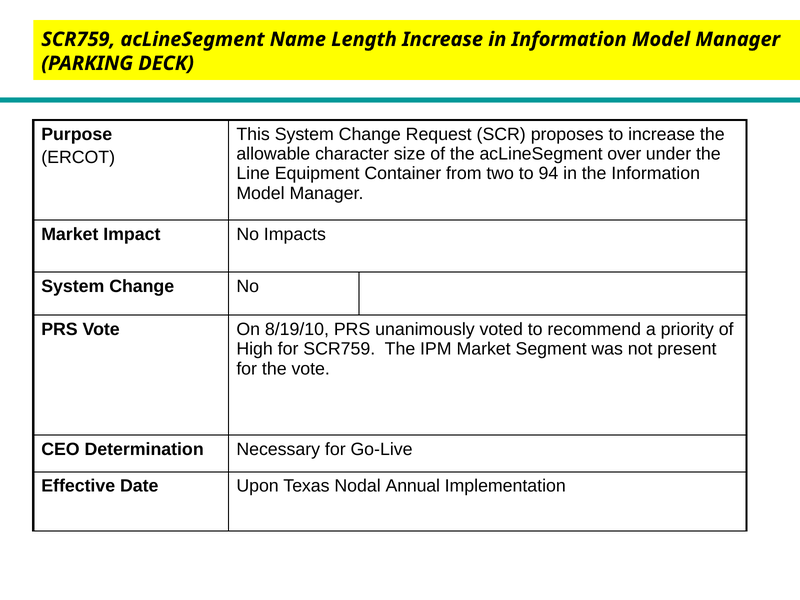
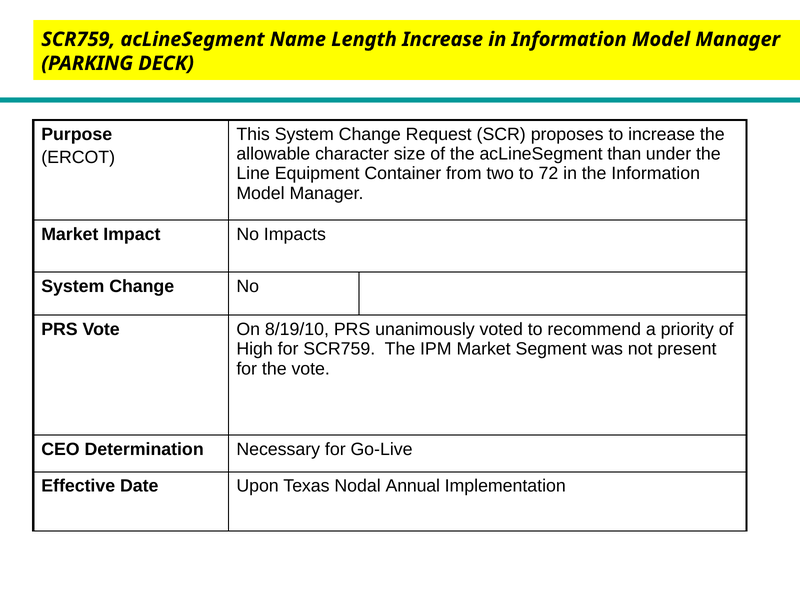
over: over -> than
94: 94 -> 72
